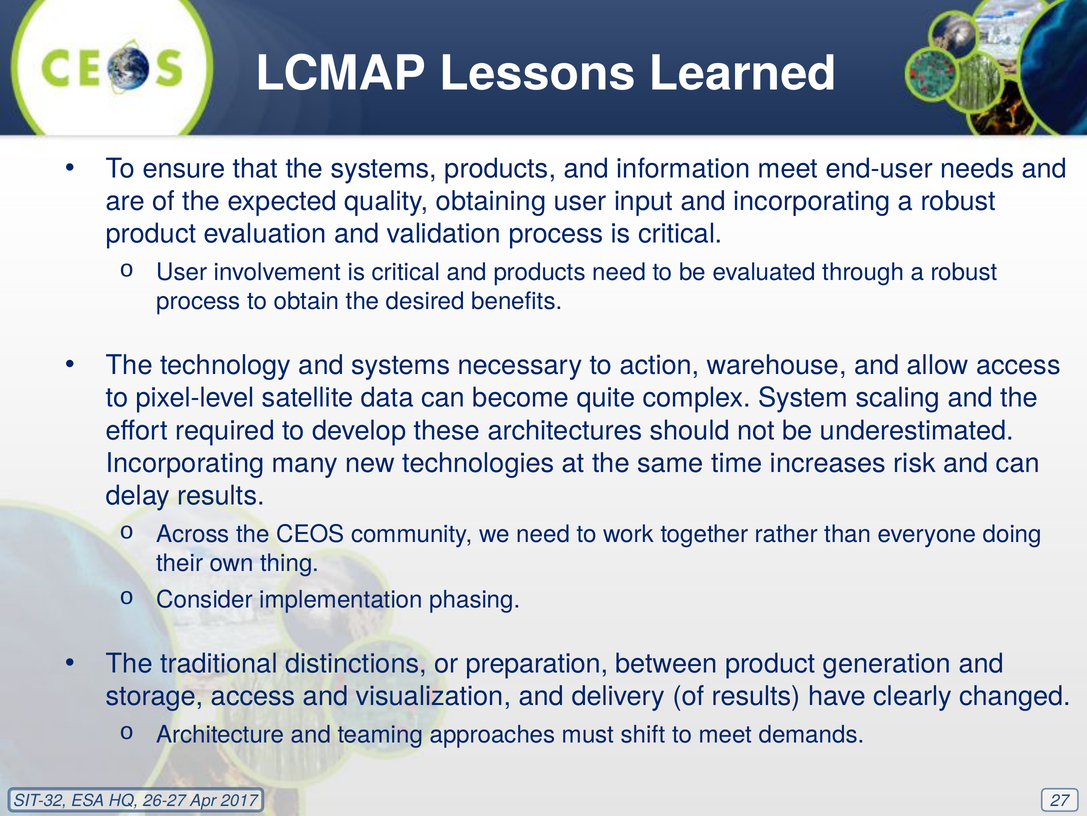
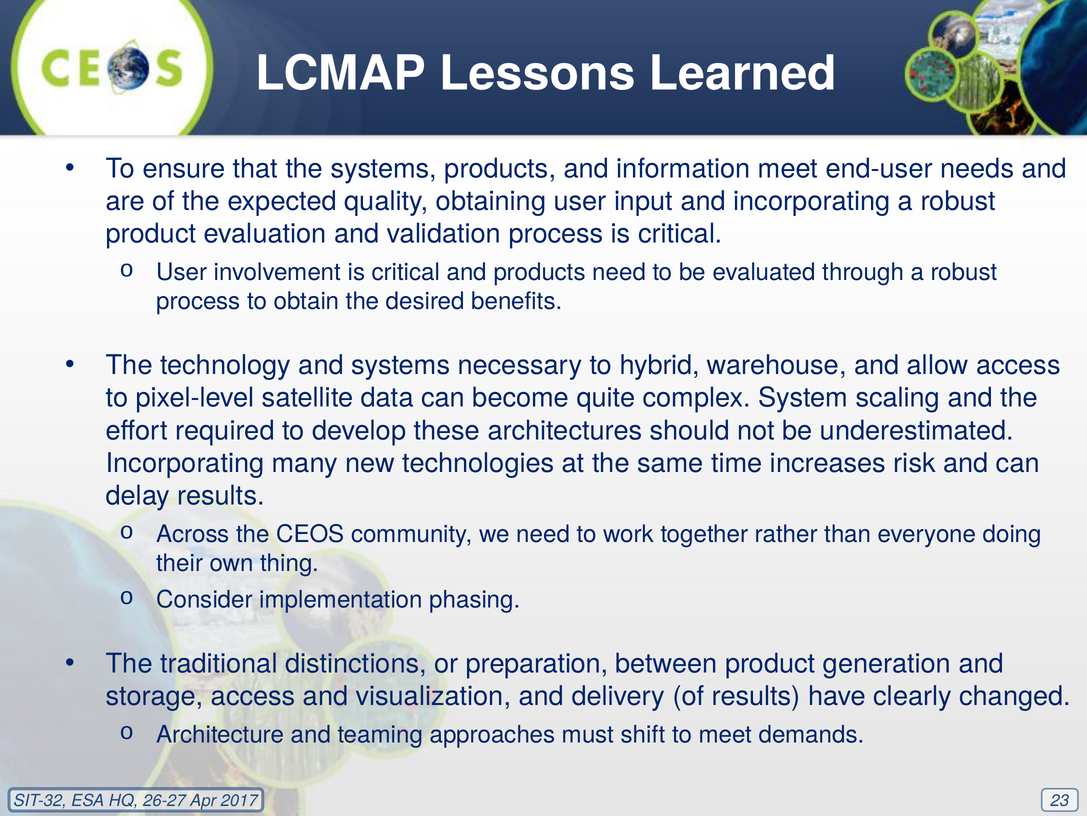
action: action -> hybrid
27: 27 -> 23
